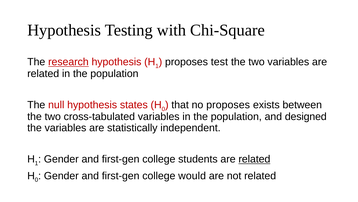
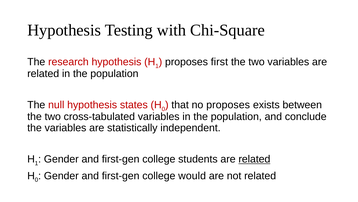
research underline: present -> none
test: test -> first
designed: designed -> conclude
